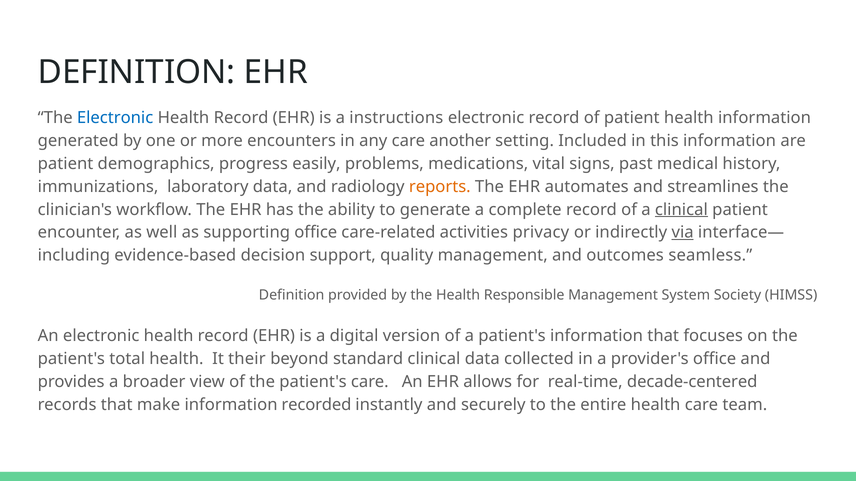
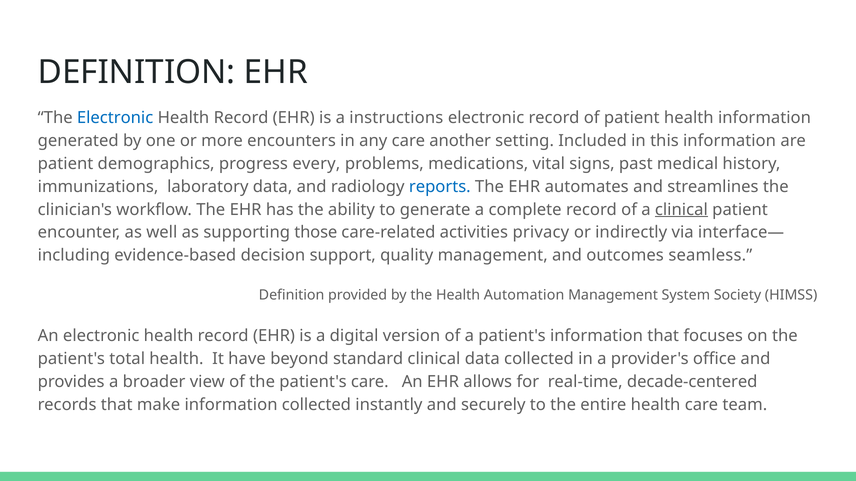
easily: easily -> every
reports colour: orange -> blue
supporting office: office -> those
via underline: present -> none
Responsible: Responsible -> Automation
their: their -> have
information recorded: recorded -> collected
